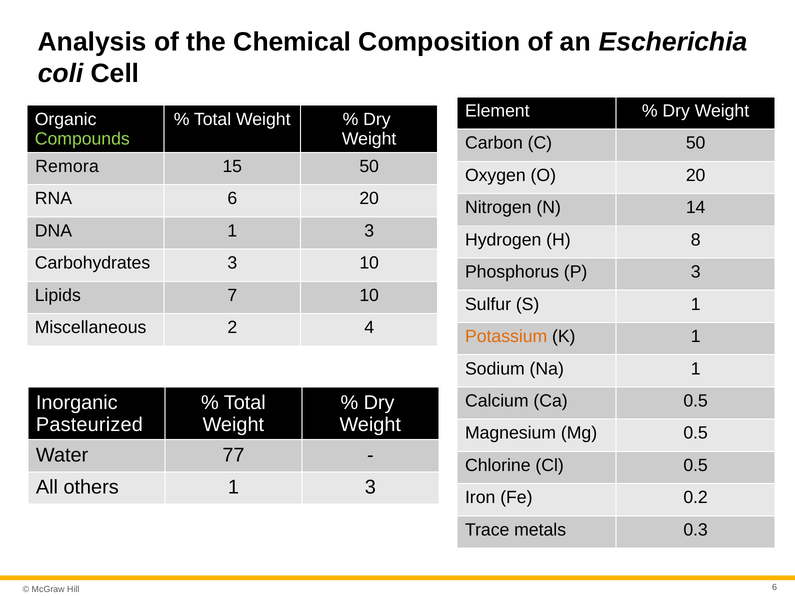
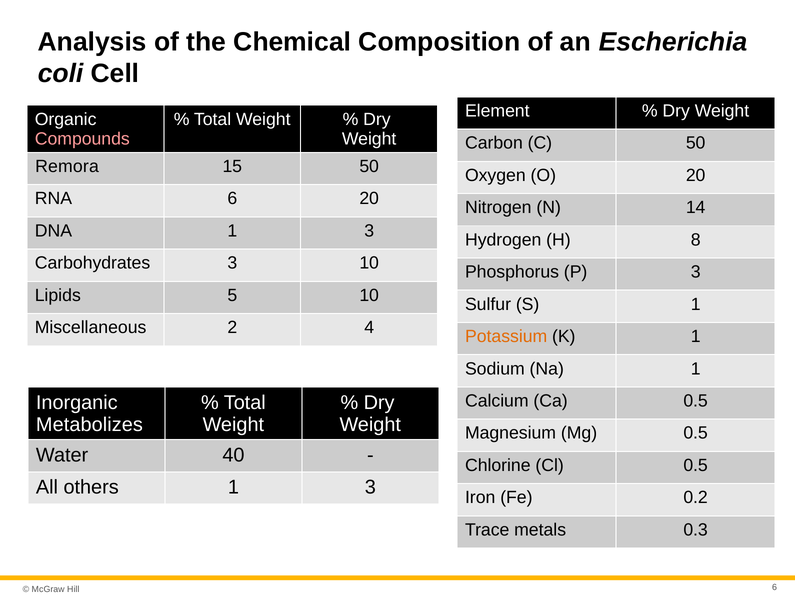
Compounds colour: light green -> pink
7: 7 -> 5
Pasteurized: Pasteurized -> Metabolizes
77: 77 -> 40
